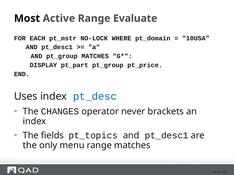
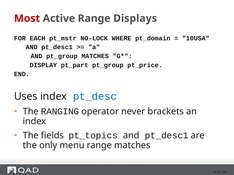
Most colour: black -> red
Evaluate: Evaluate -> Displays
CHANGES: CHANGES -> RANGING
